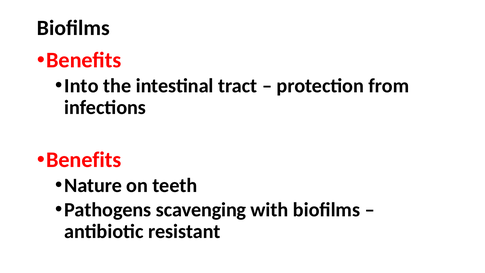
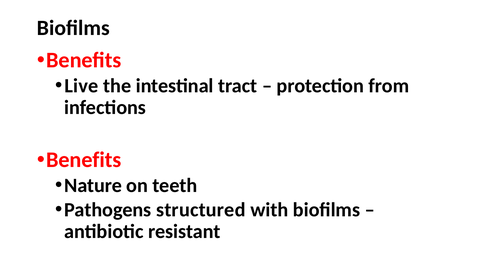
Into: Into -> Live
scavenging: scavenging -> structured
